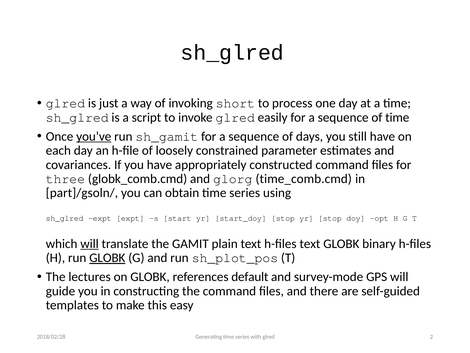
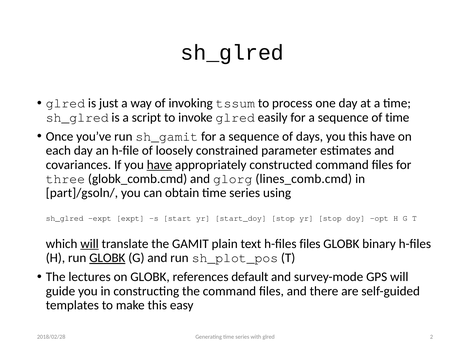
short: short -> tssum
you’ve underline: present -> none
you still: still -> this
have at (159, 164) underline: none -> present
time_comb.cmd: time_comb.cmd -> lines_comb.cmd
h-files text: text -> files
